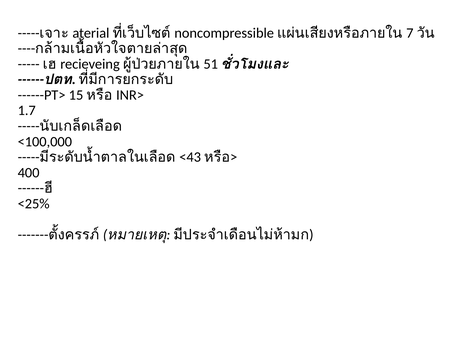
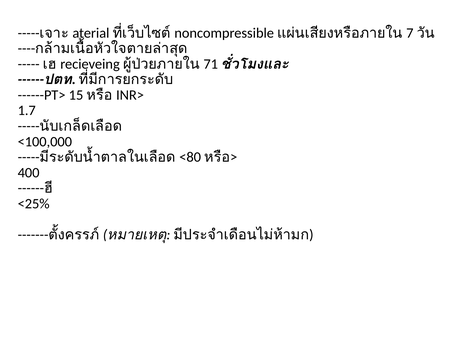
51: 51 -> 71
<43: <43 -> <80
